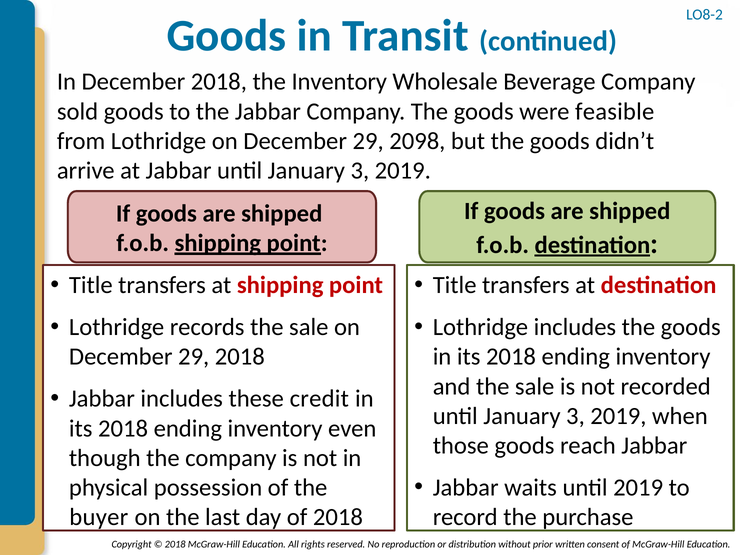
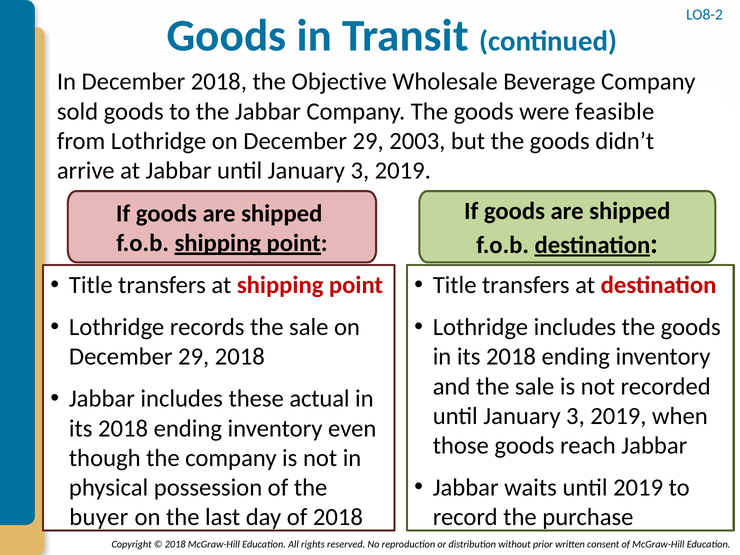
the Inventory: Inventory -> Objective
2098: 2098 -> 2003
credit: credit -> actual
